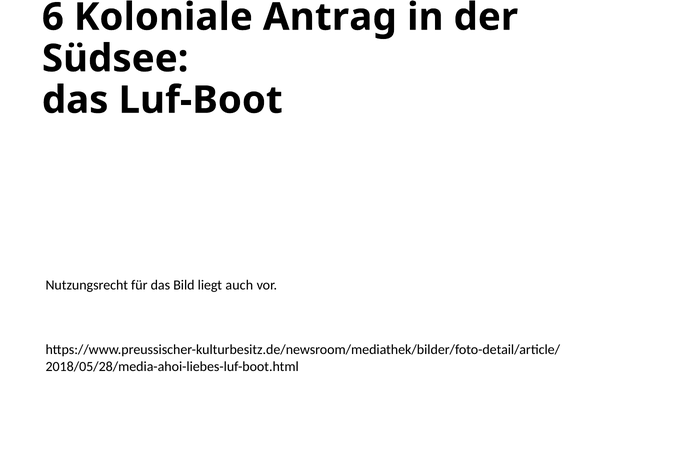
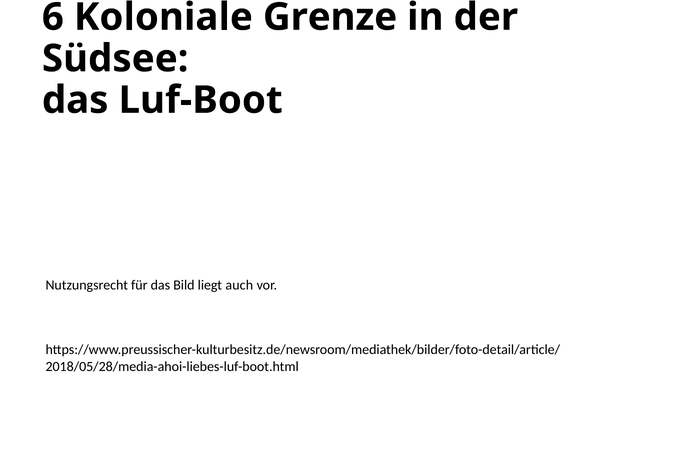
Antrag: Antrag -> Grenze
